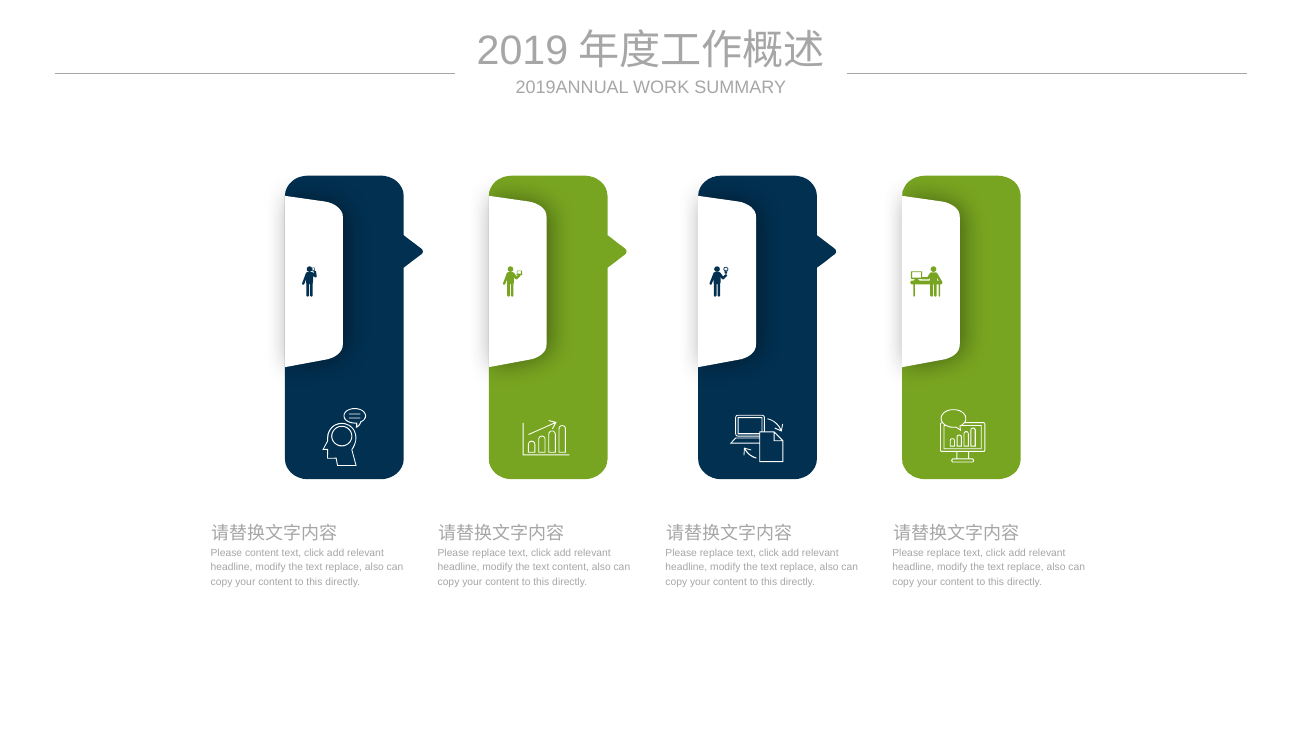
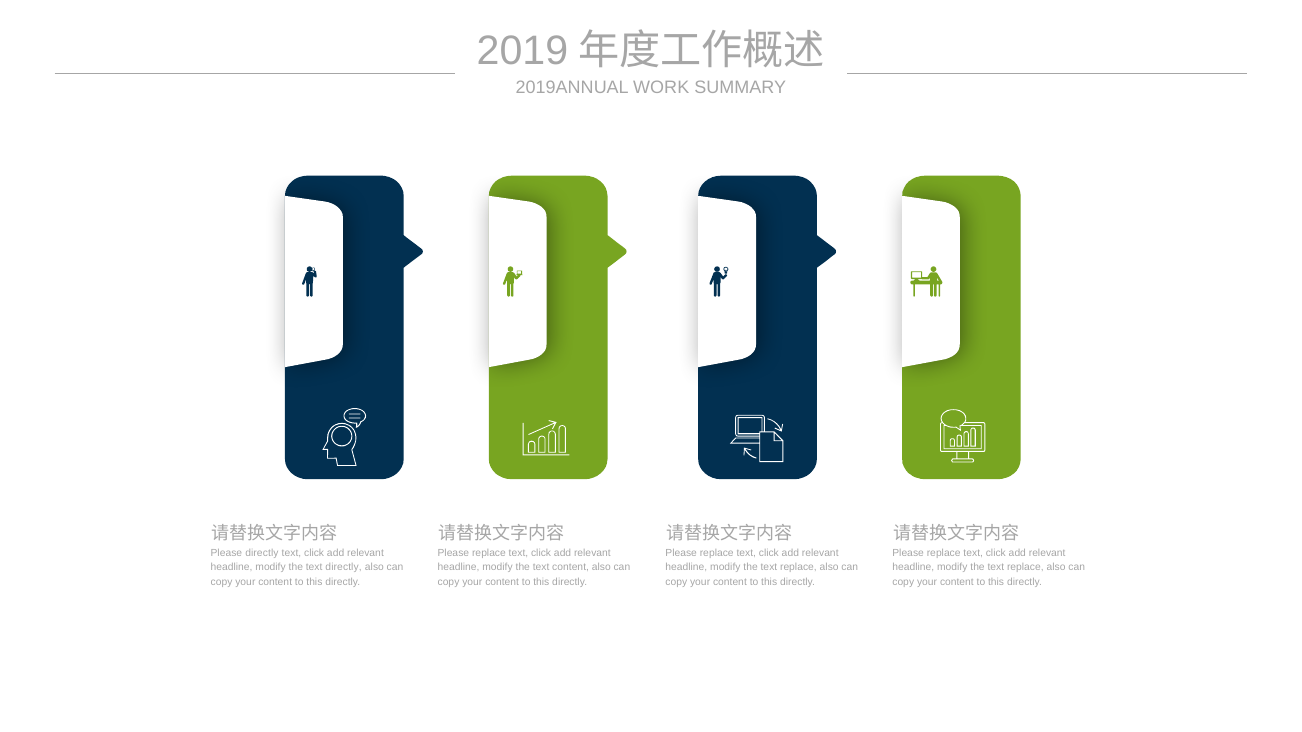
Please content: content -> directly
replace at (344, 568): replace -> directly
